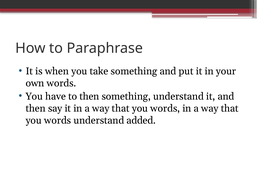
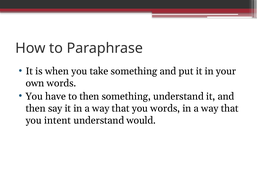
words at (58, 120): words -> intent
added: added -> would
